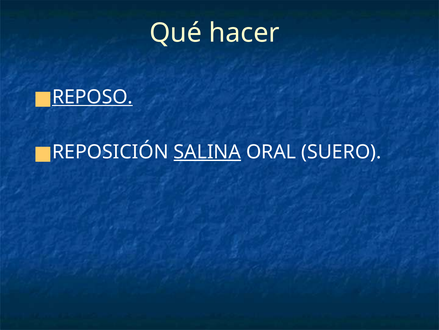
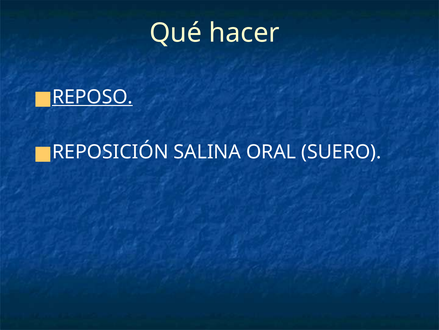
SALINA underline: present -> none
